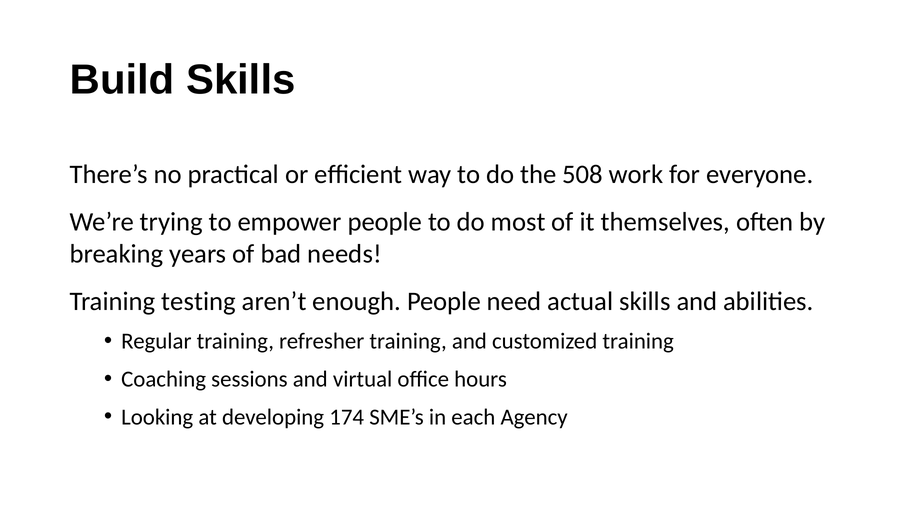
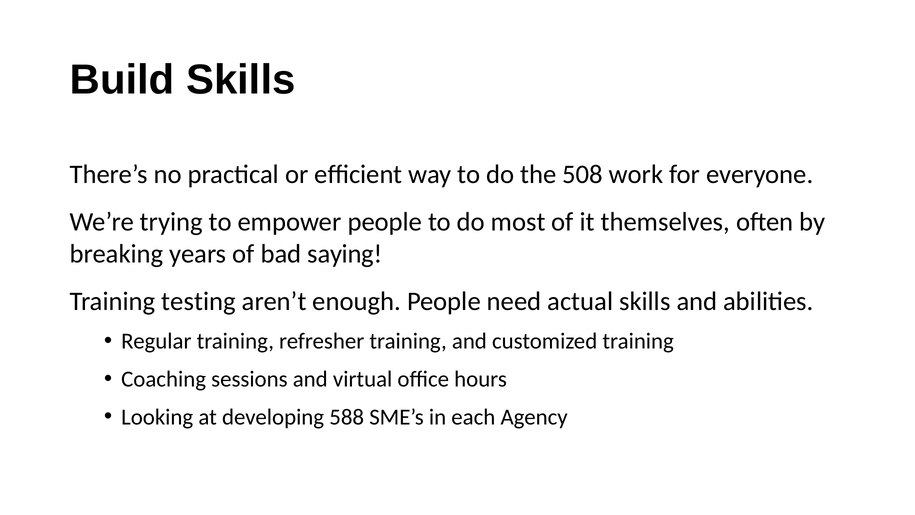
needs: needs -> saying
174: 174 -> 588
